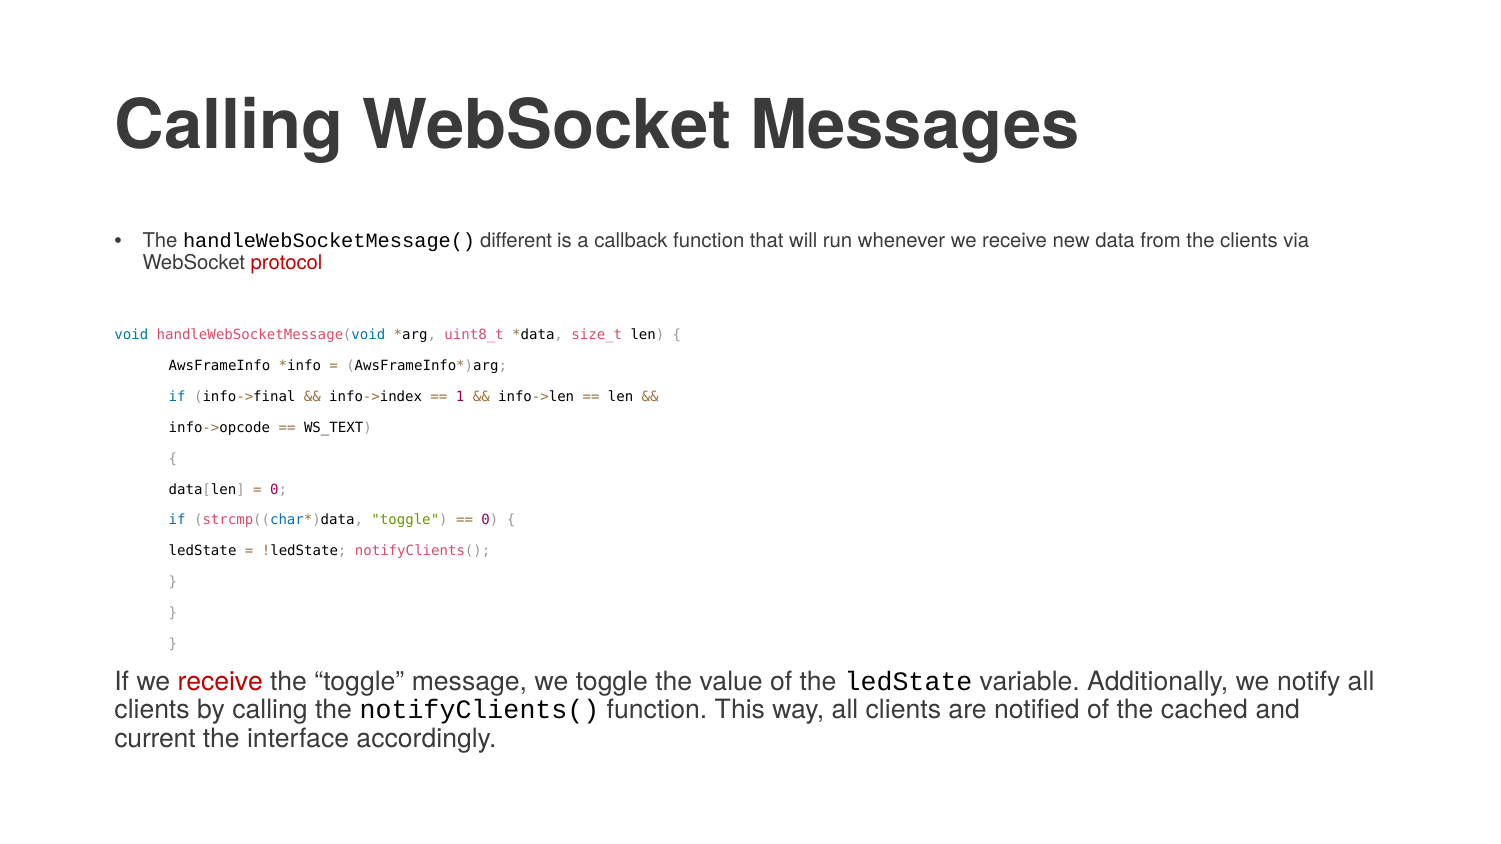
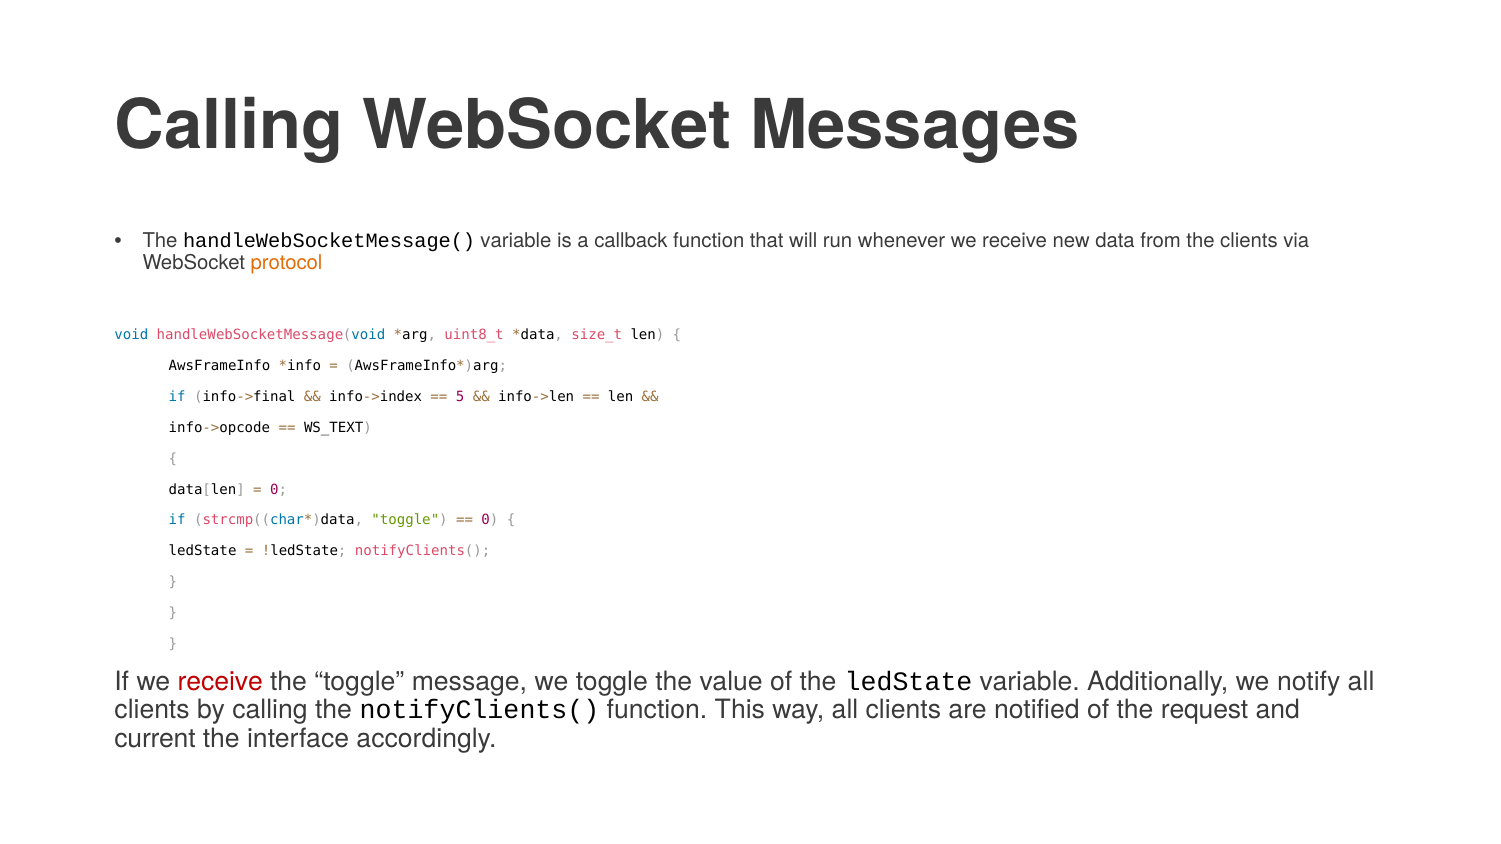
handleWebSocketMessage( different: different -> variable
protocol colour: red -> orange
1: 1 -> 5
cached: cached -> request
